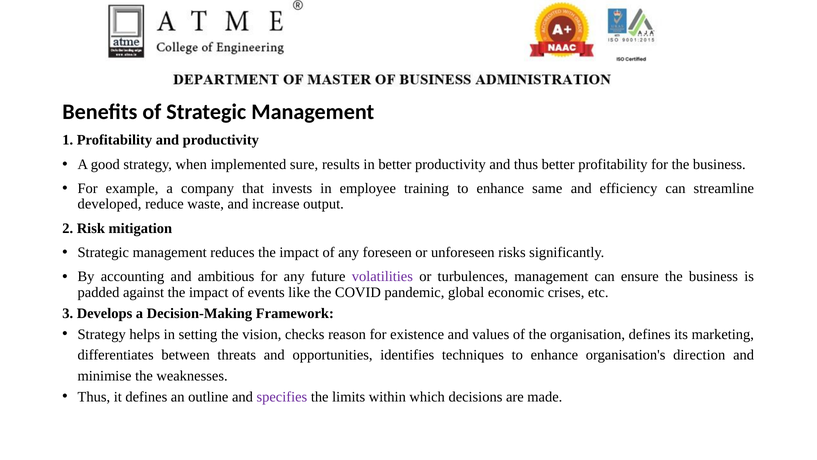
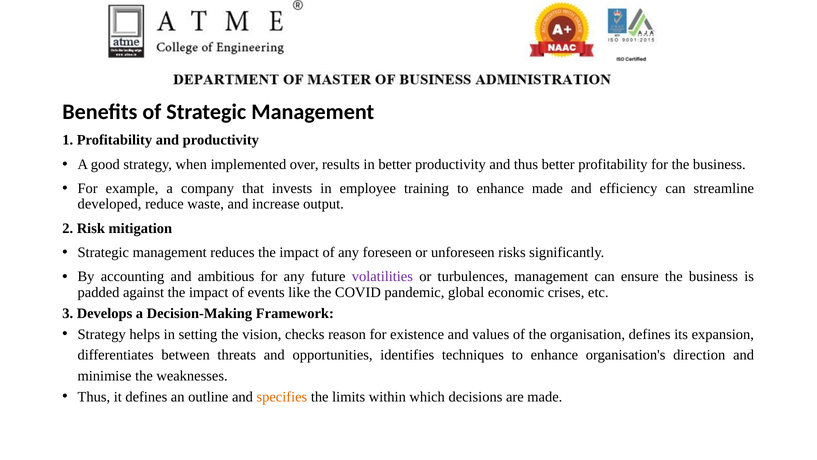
sure: sure -> over
enhance same: same -> made
marketing: marketing -> expansion
specifies colour: purple -> orange
